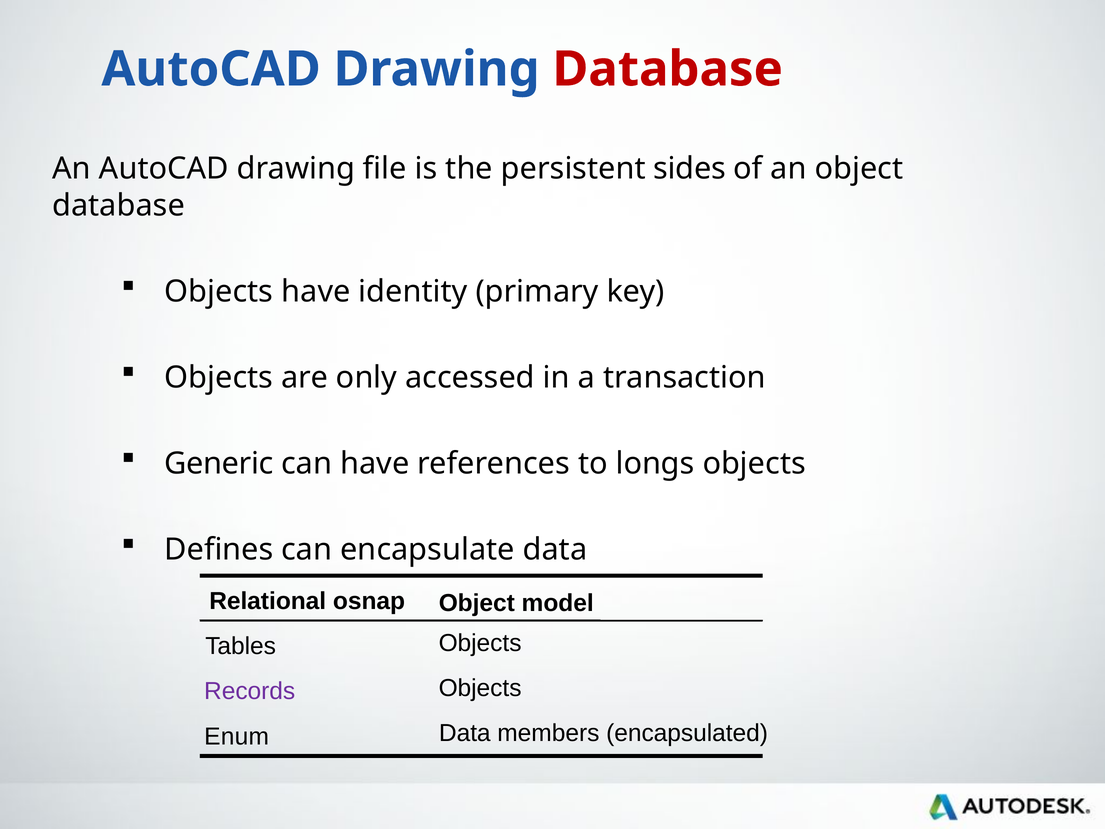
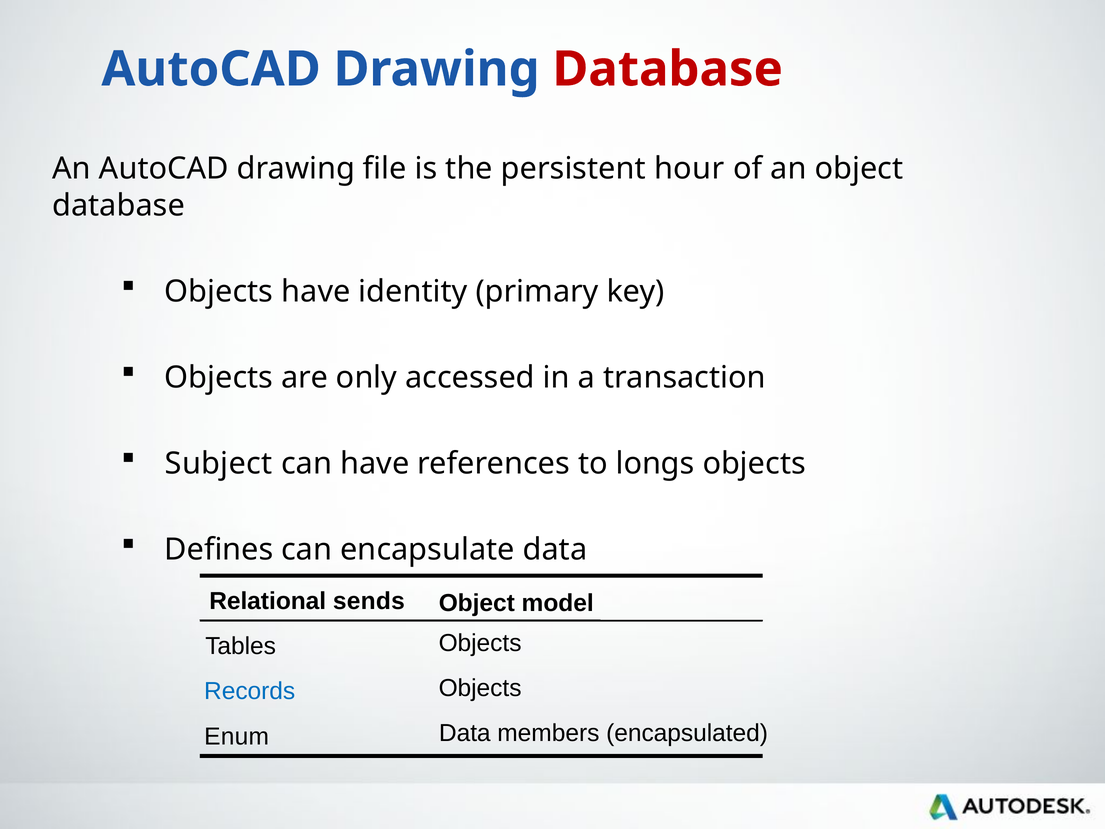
sides: sides -> hour
Generic: Generic -> Subject
osnap: osnap -> sends
Records colour: purple -> blue
